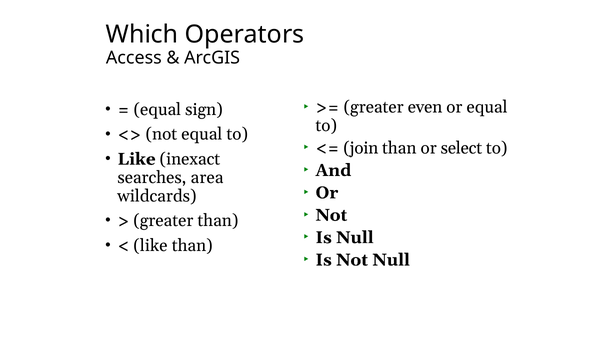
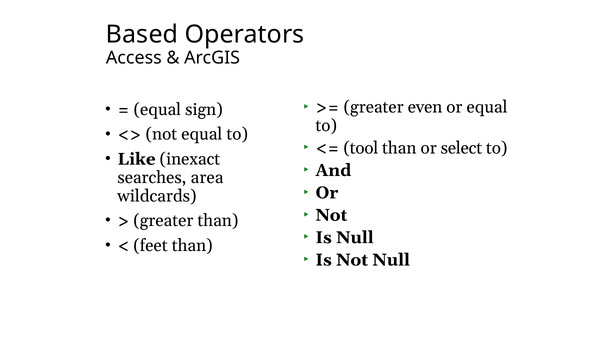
Which: Which -> Based
join: join -> tool
like at (150, 246): like -> feet
